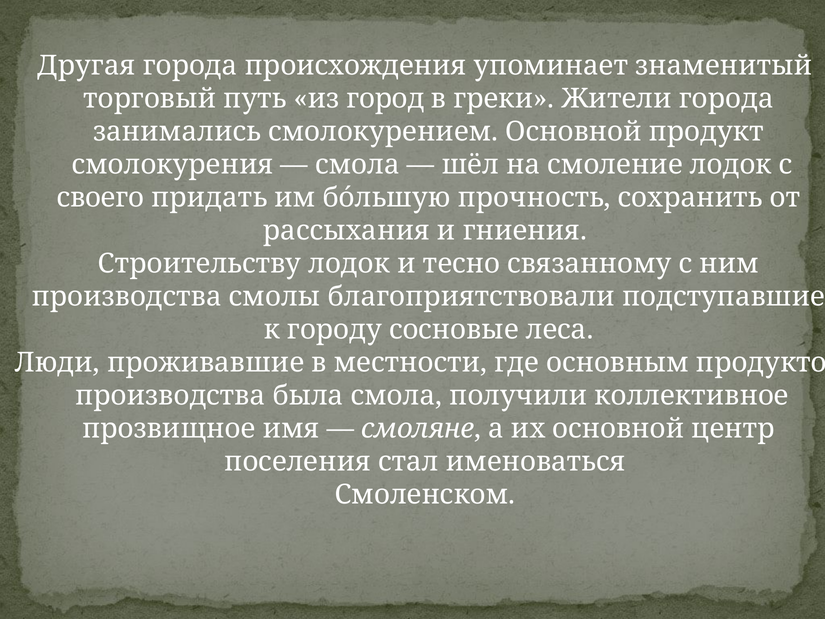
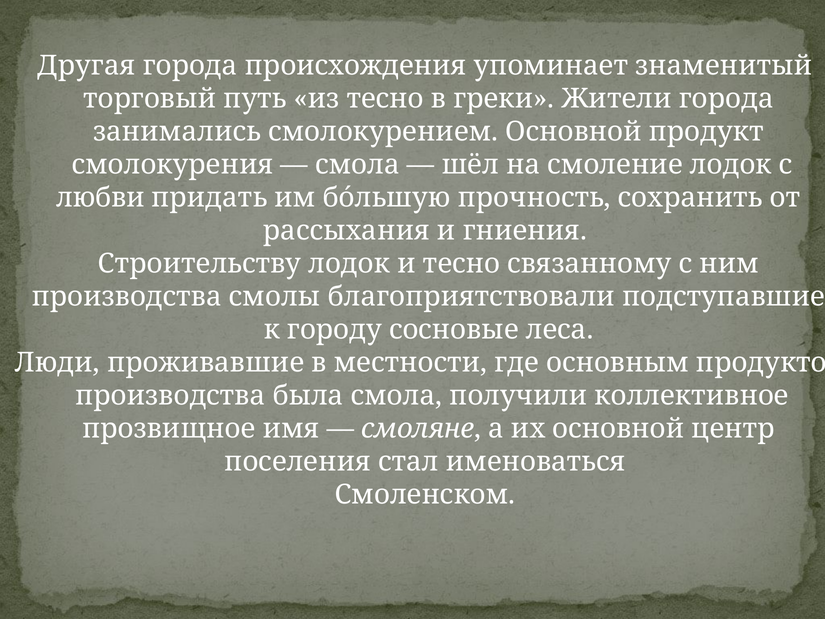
из город: город -> тесно
своего: своего -> любви
